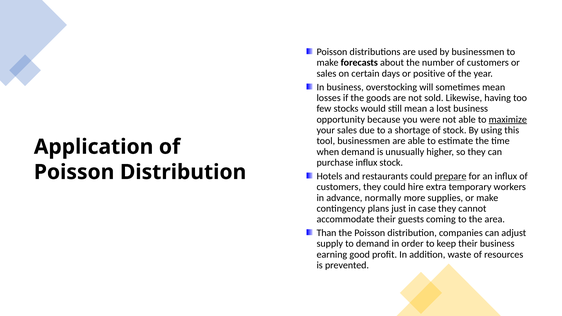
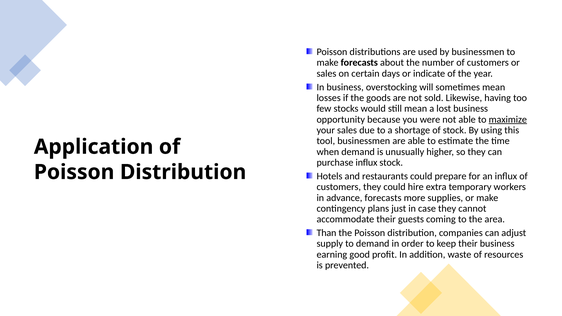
positive: positive -> indicate
prepare underline: present -> none
advance normally: normally -> forecasts
